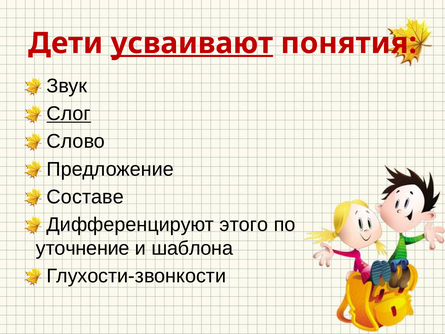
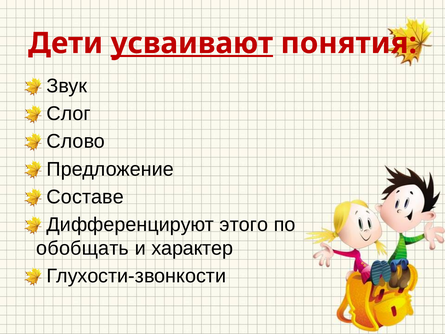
Слог underline: present -> none
уточнение: уточнение -> обобщать
шаблона: шаблона -> характер
